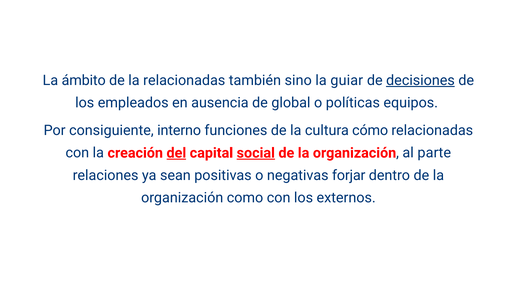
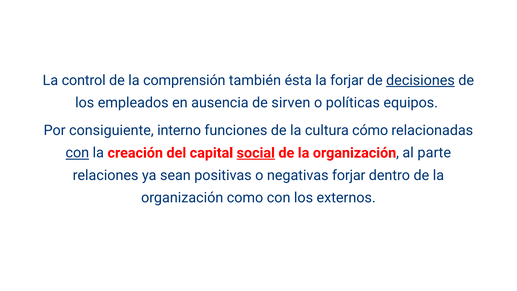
ámbito: ámbito -> control
la relacionadas: relacionadas -> comprensión
sino: sino -> ésta
la guiar: guiar -> forjar
global: global -> sirven
con at (77, 153) underline: none -> present
del underline: present -> none
